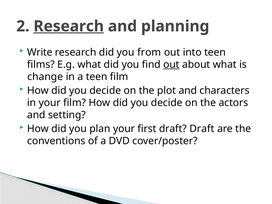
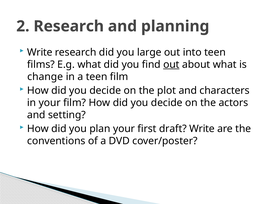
Research at (69, 26) underline: present -> none
from: from -> large
draft Draft: Draft -> Write
